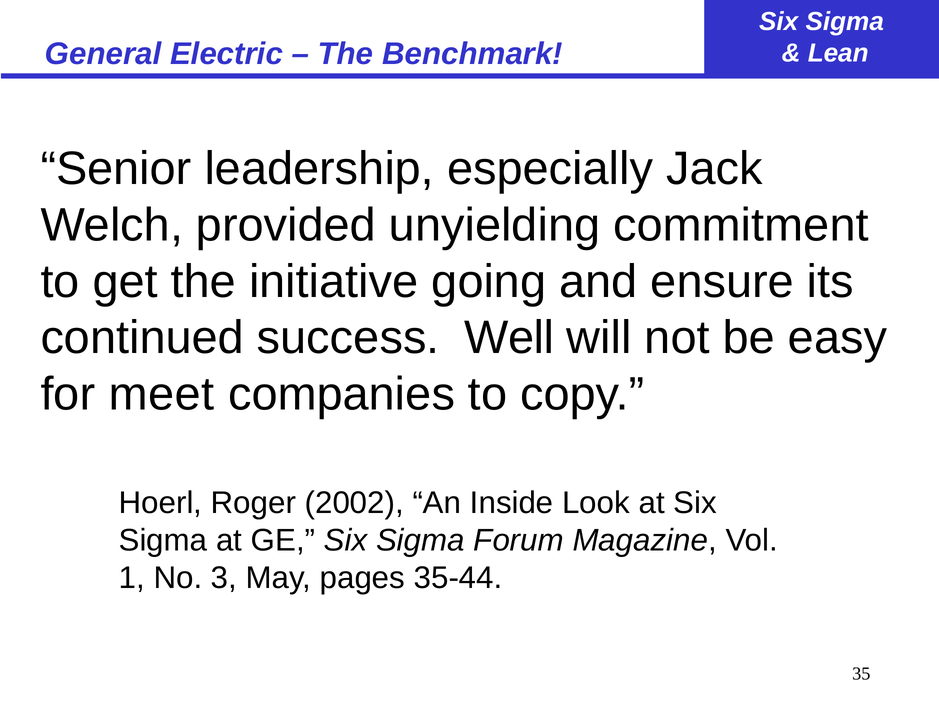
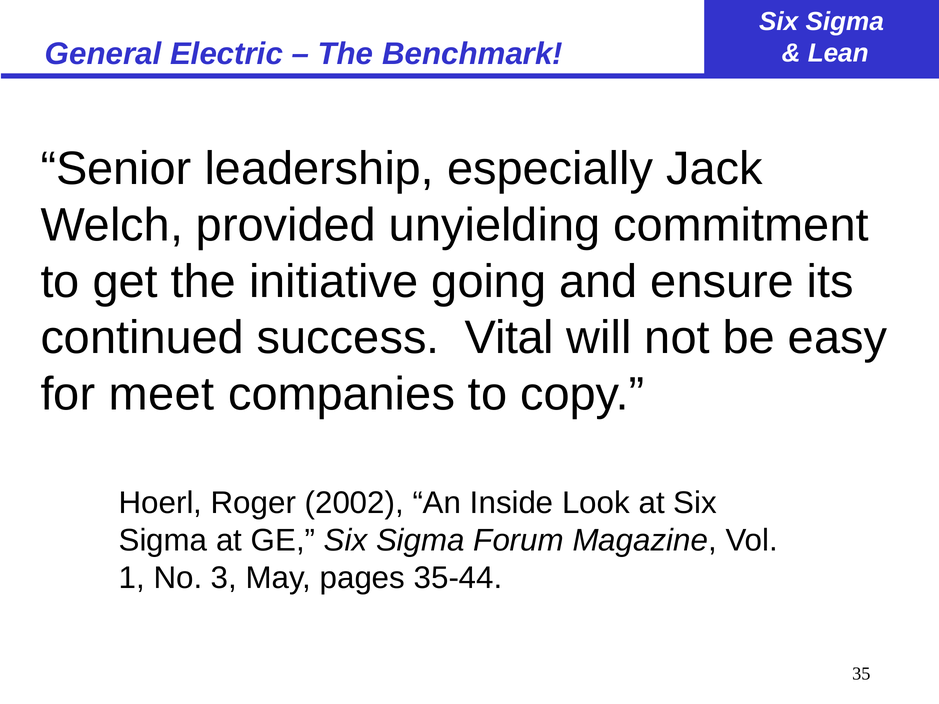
Well: Well -> Vital
